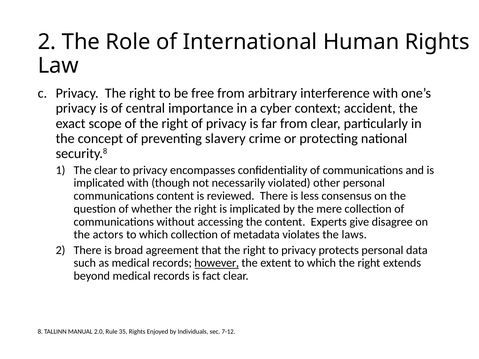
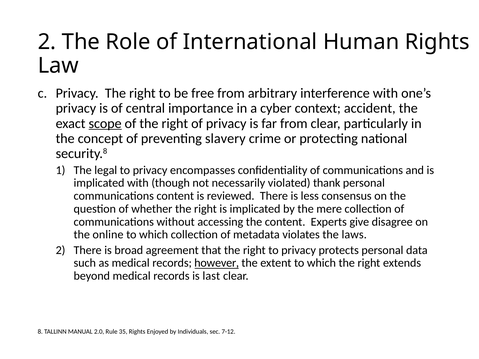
scope underline: none -> present
The clear: clear -> legal
other: other -> thank
actors: actors -> online
fact: fact -> last
